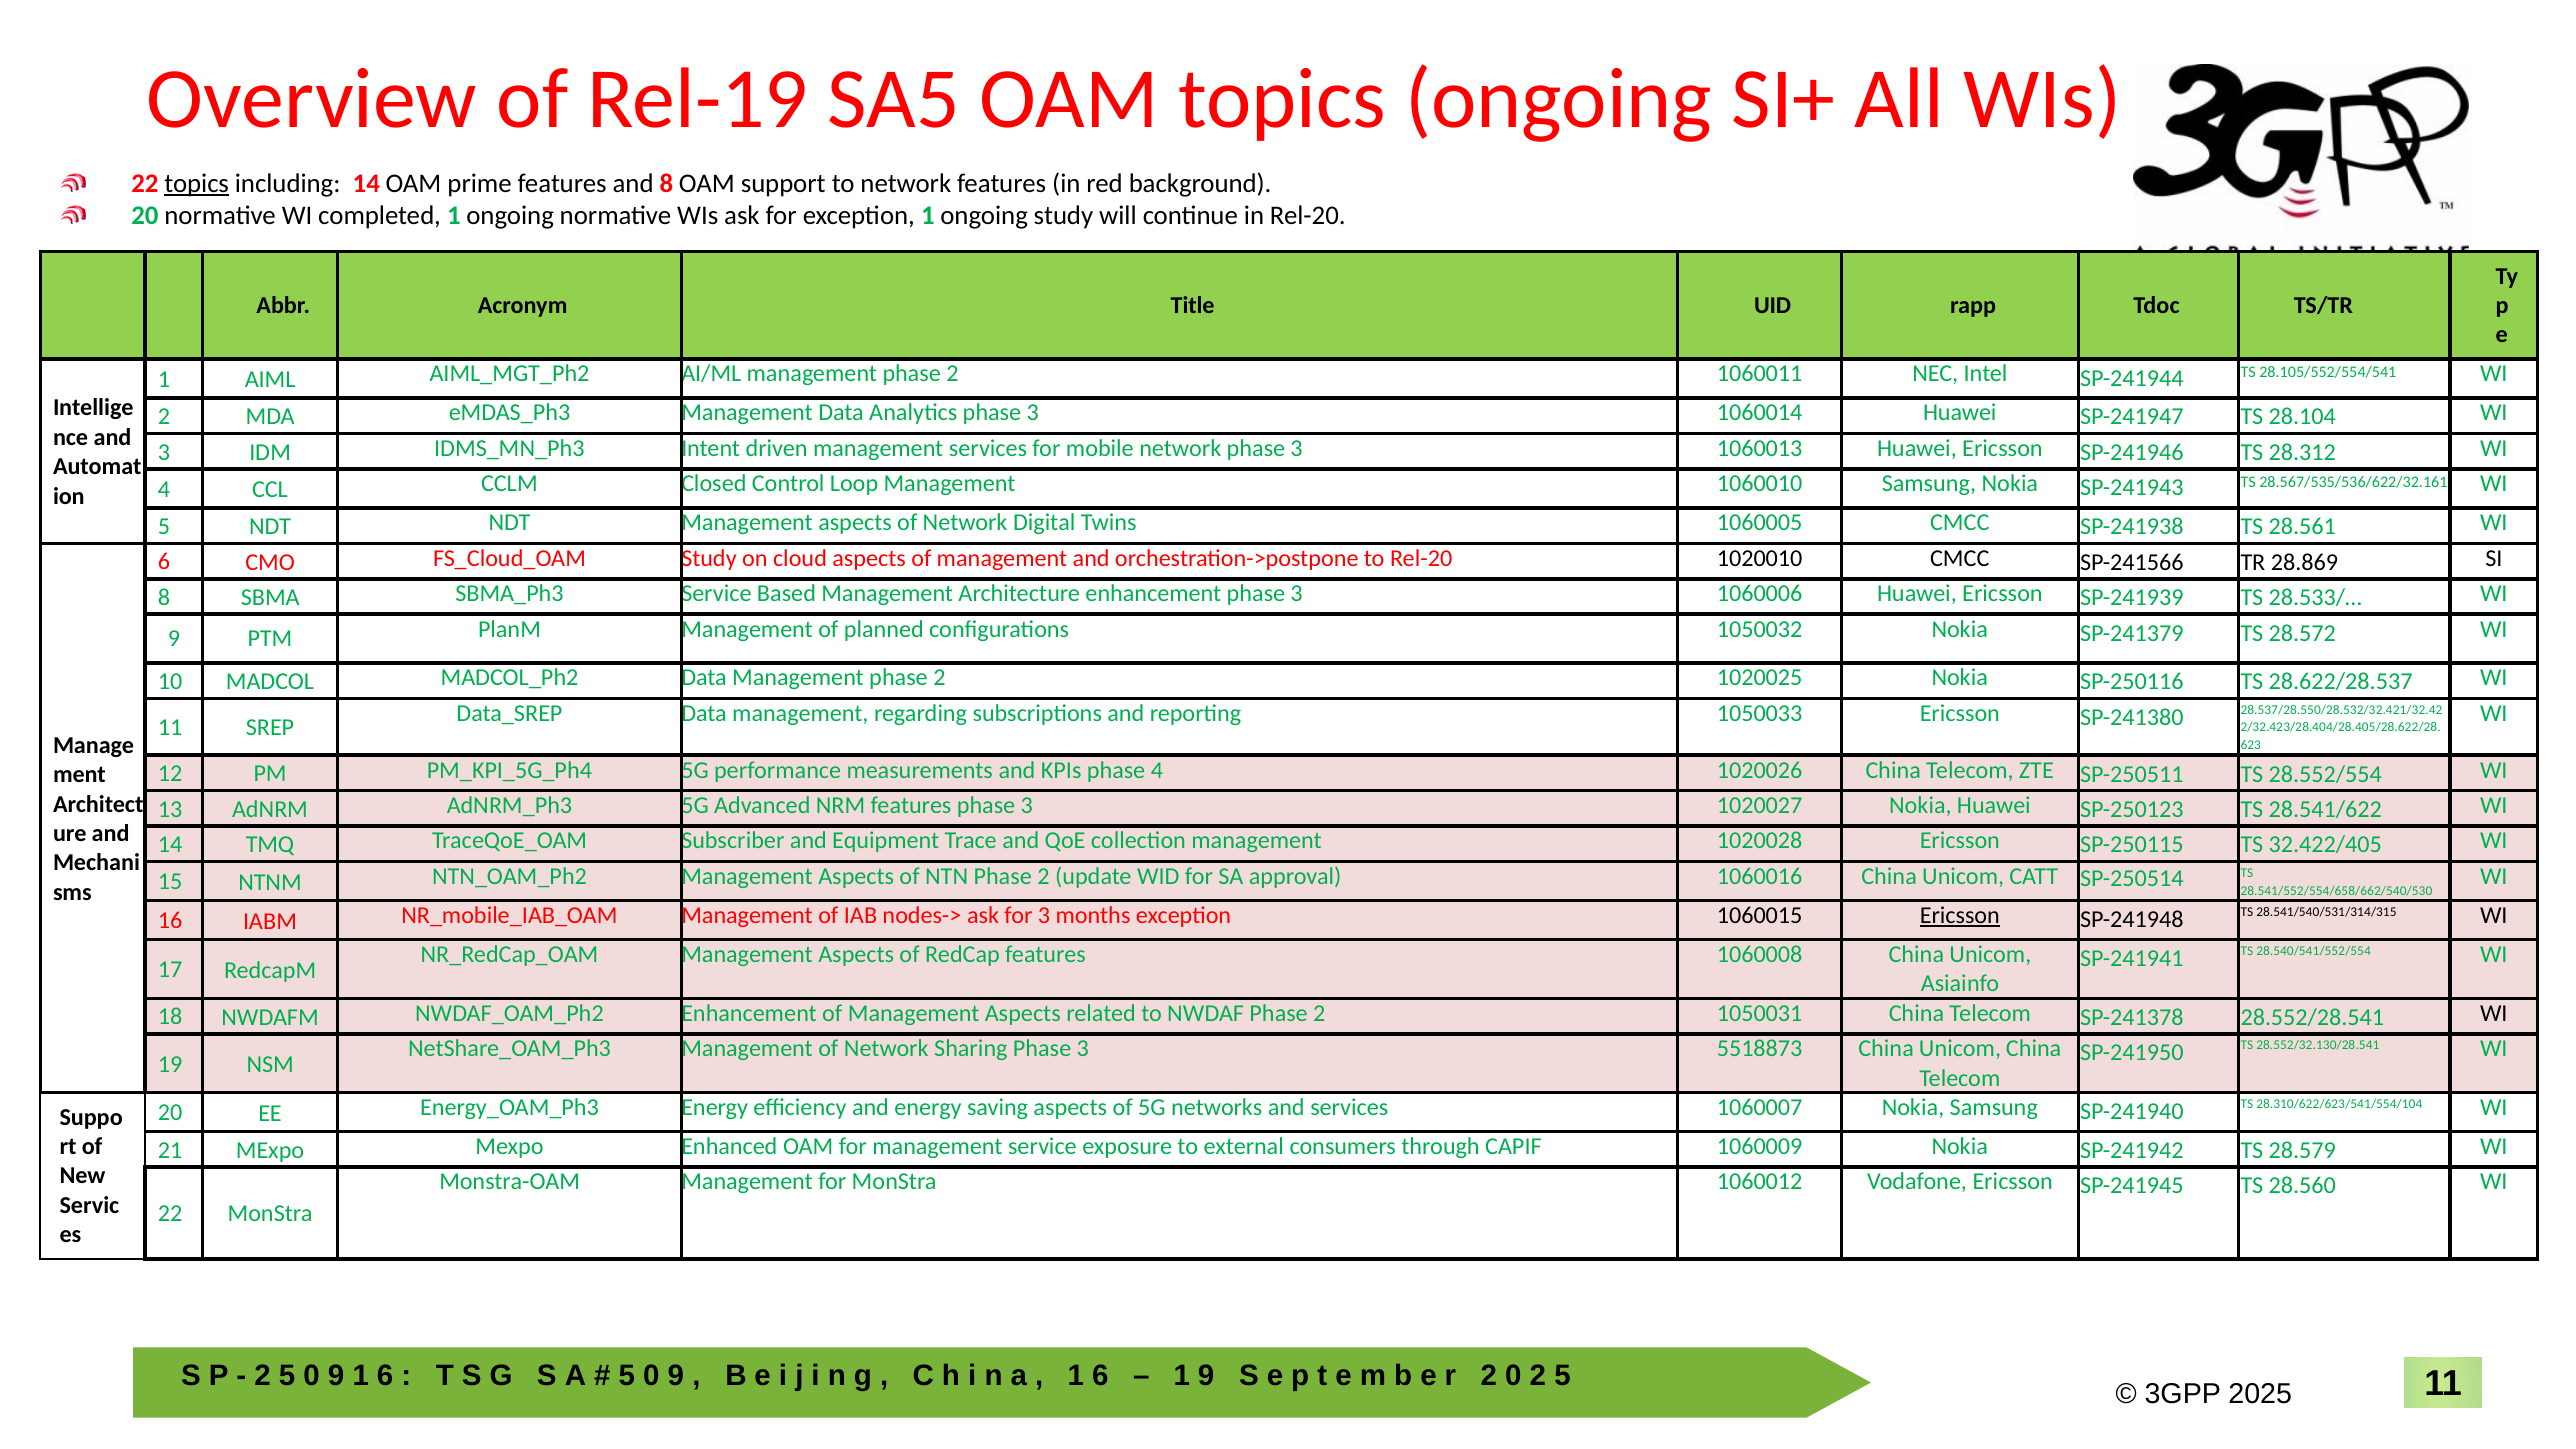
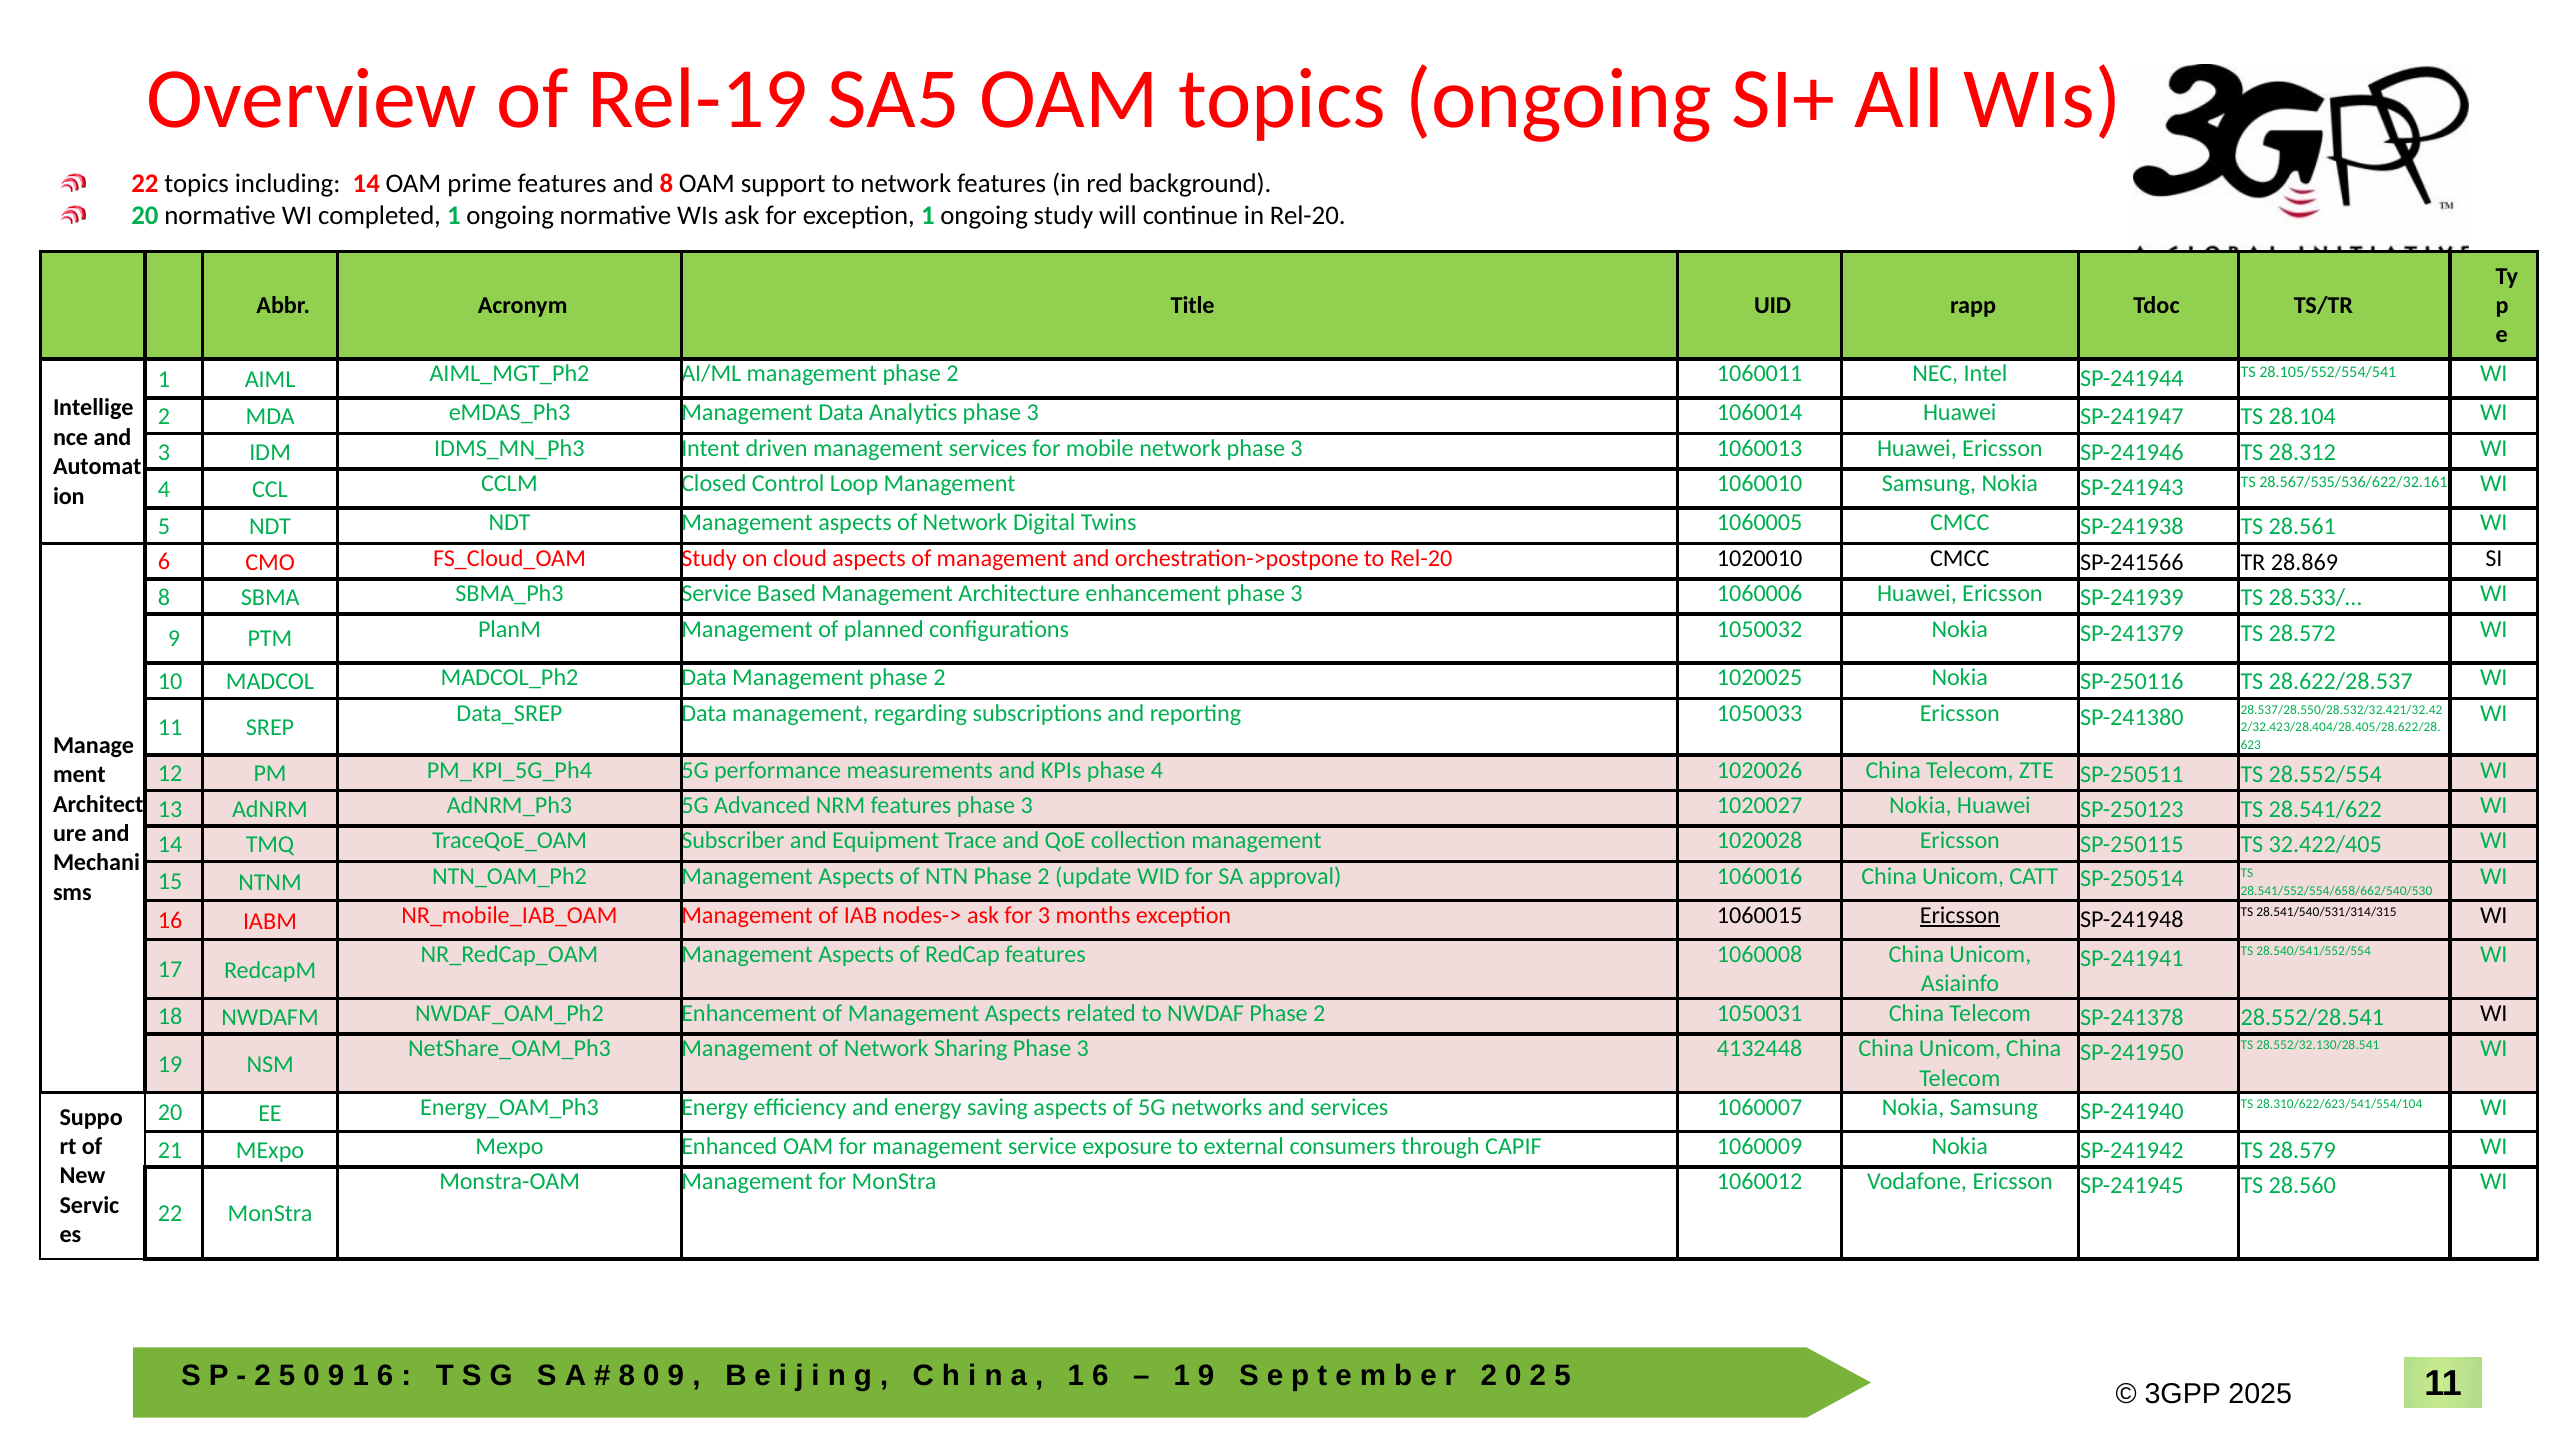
topics at (197, 184) underline: present -> none
5518873: 5518873 -> 4132448
5 at (627, 1376): 5 -> 8
